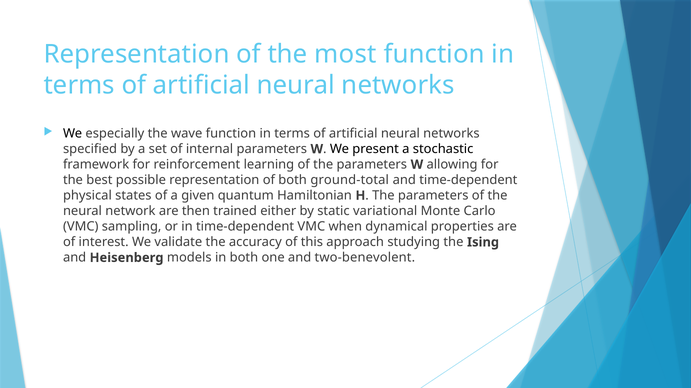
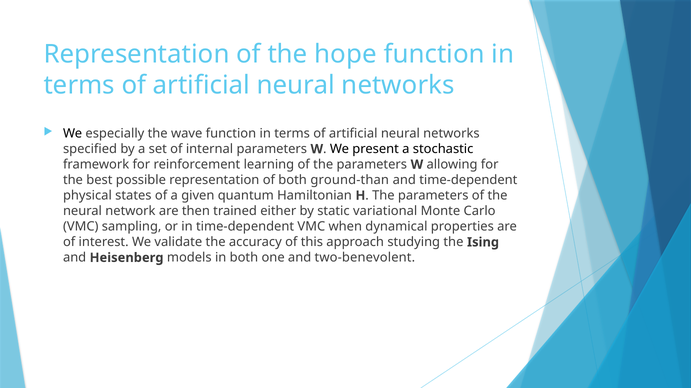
most: most -> hope
ground-total: ground-total -> ground-than
